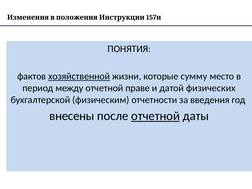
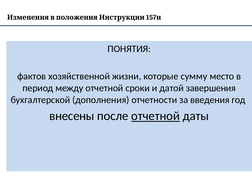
хозяйственной underline: present -> none
праве: праве -> сроки
физических: физических -> завершения
физическим: физическим -> дополнения
